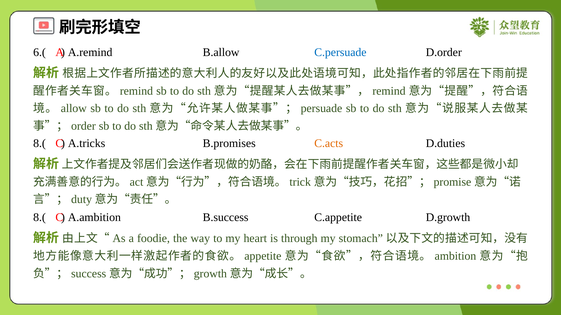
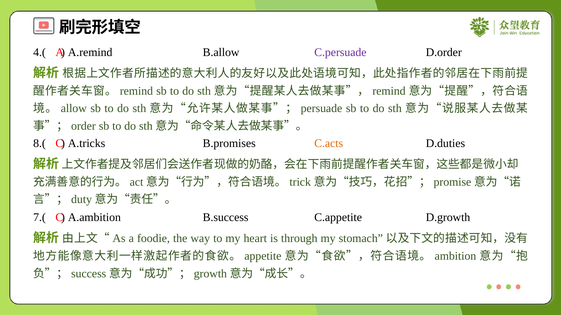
6.(: 6.( -> 4.(
C.persuade colour: blue -> purple
8.( at (40, 218): 8.( -> 7.(
